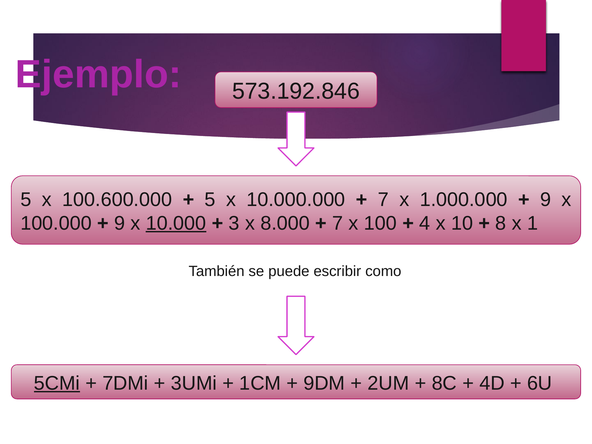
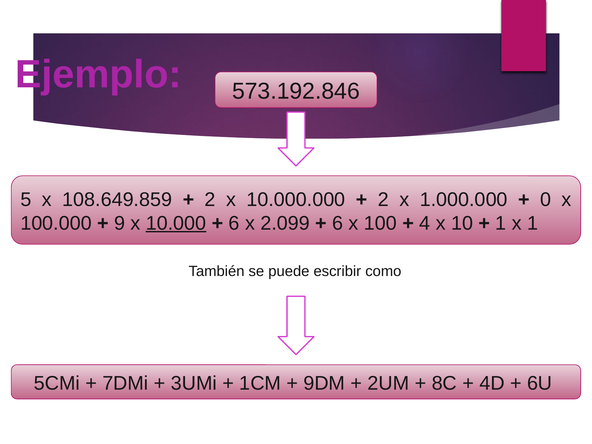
100.600.000: 100.600.000 -> 108.649.859
5 at (210, 200): 5 -> 2
7 at (383, 200): 7 -> 2
9 at (546, 200): 9 -> 0
3 at (234, 223): 3 -> 6
8.000: 8.000 -> 2.099
7 at (338, 223): 7 -> 6
8 at (501, 223): 8 -> 1
5CMi underline: present -> none
